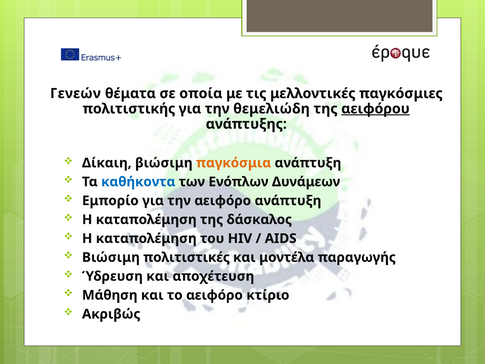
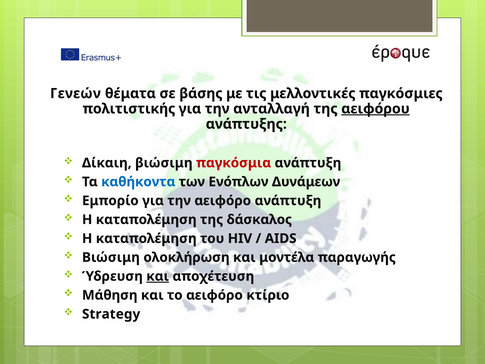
οποία: οποία -> βάσης
θεμελιώδη: θεμελιώδη -> ανταλλαγή
παγκόσμια colour: orange -> red
πολιτιστικές: πολιτιστικές -> ολοκλήρωση
και at (158, 276) underline: none -> present
Ακριβώς: Ακριβώς -> Strategy
